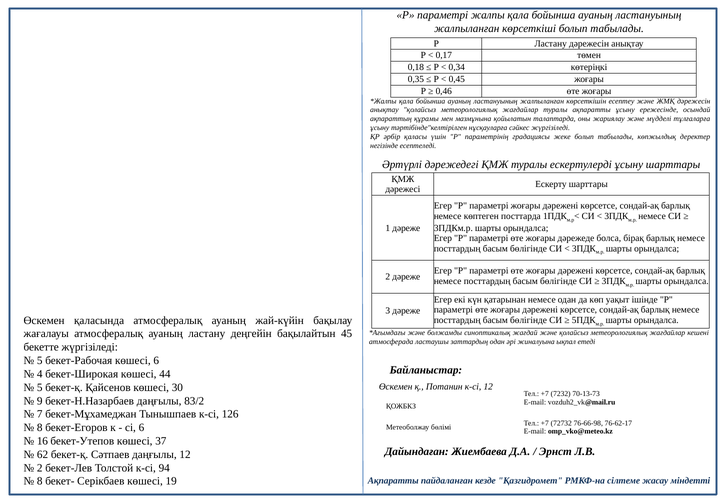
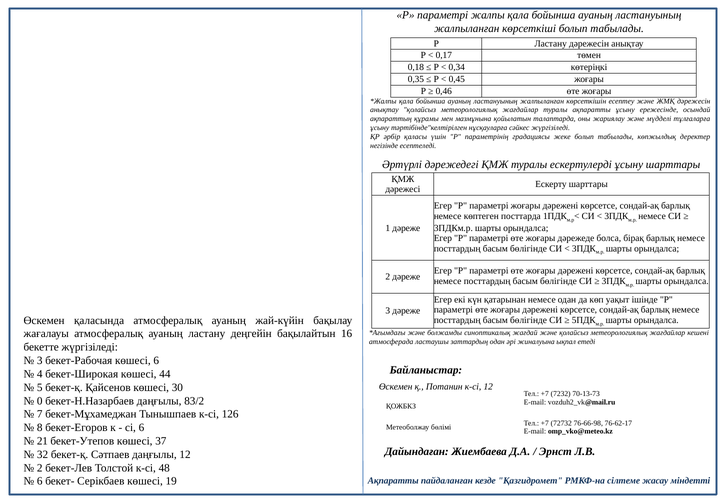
45: 45 -> 16
5 at (40, 360): 5 -> 3
9: 9 -> 0
16: 16 -> 21
62: 62 -> 32
94: 94 -> 48
8 at (40, 481): 8 -> 6
